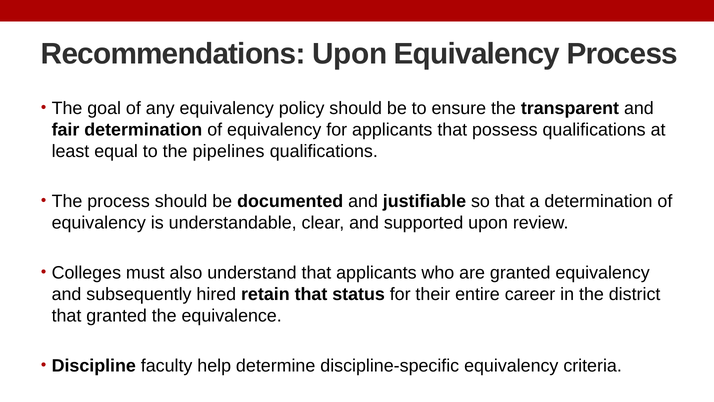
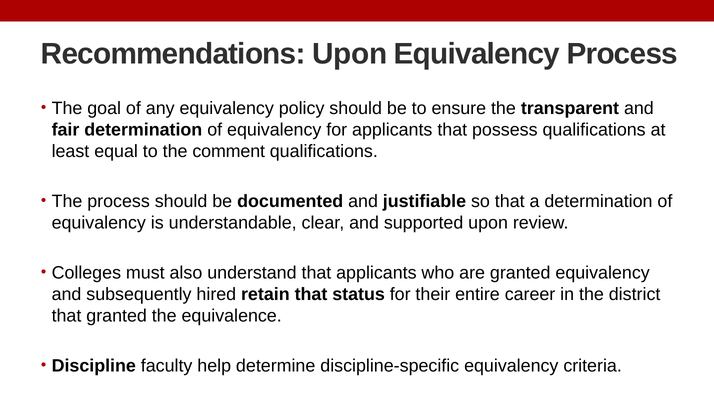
pipelines: pipelines -> comment
